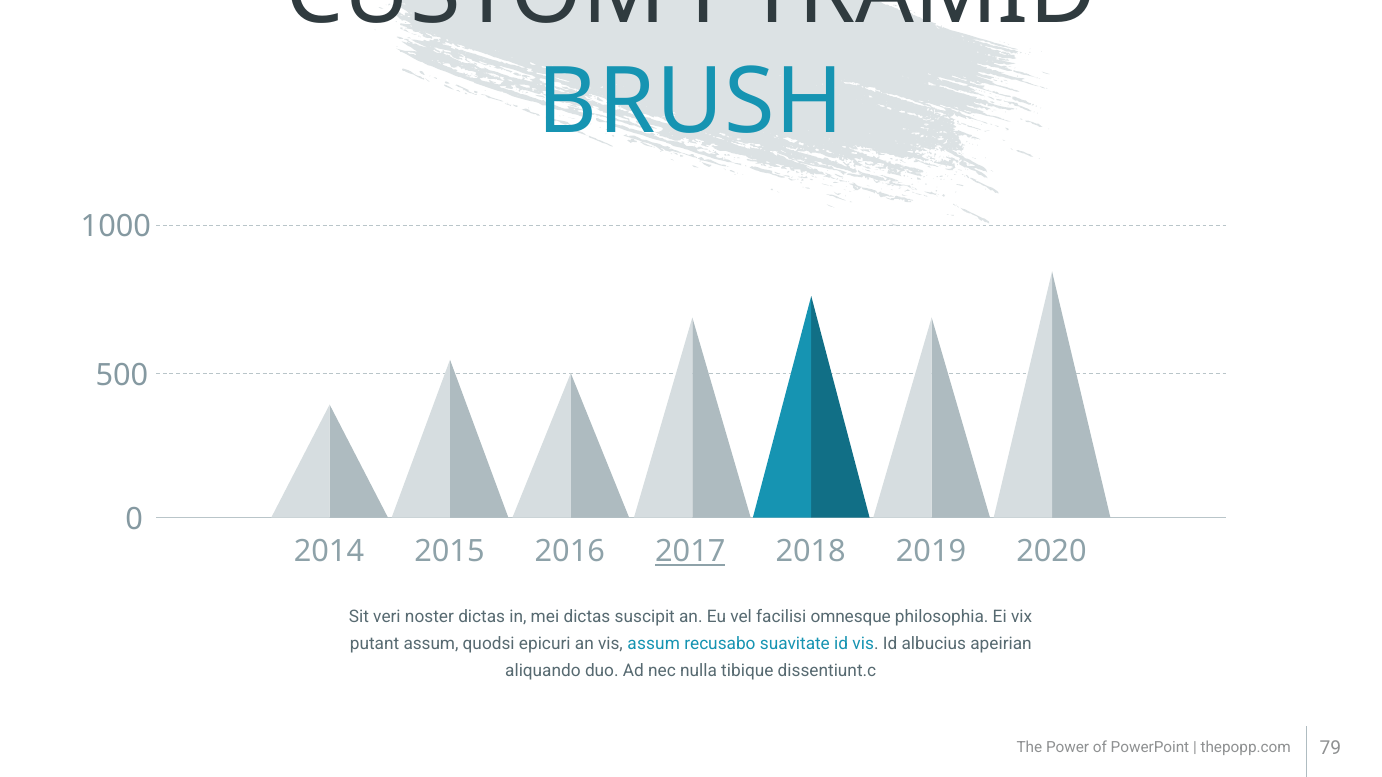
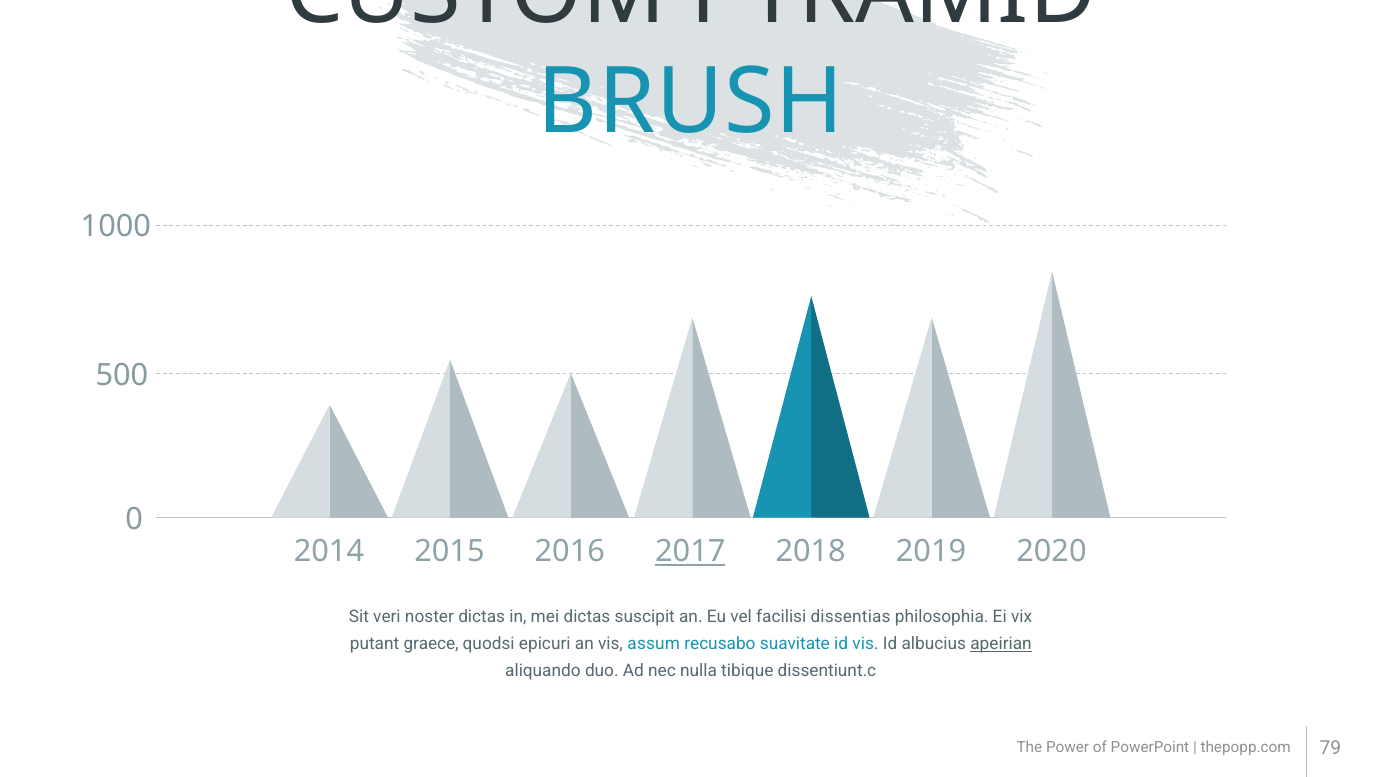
omnesque: omnesque -> dissentias
putant assum: assum -> graece
apeirian underline: none -> present
